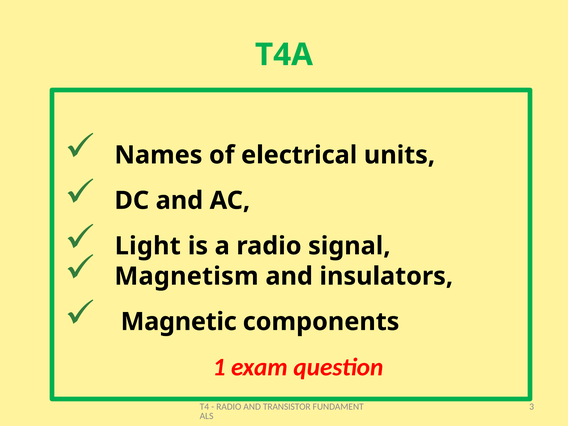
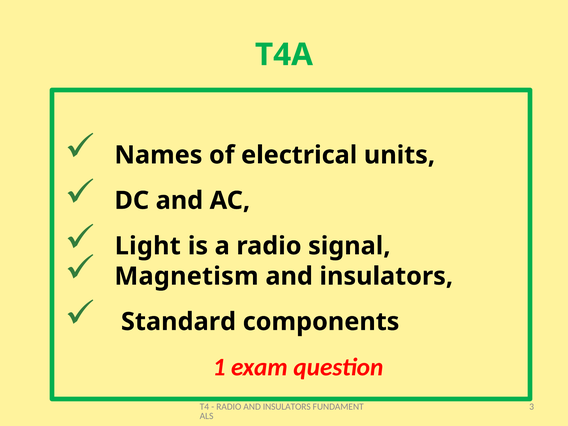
Magnetic: Magnetic -> Standard
RADIO AND TRANSISTOR: TRANSISTOR -> INSULATORS
